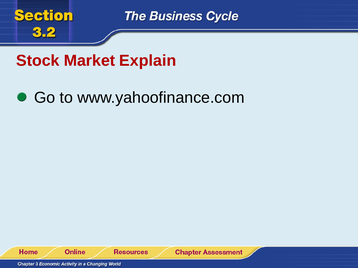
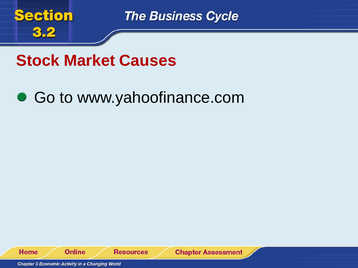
Explain: Explain -> Causes
